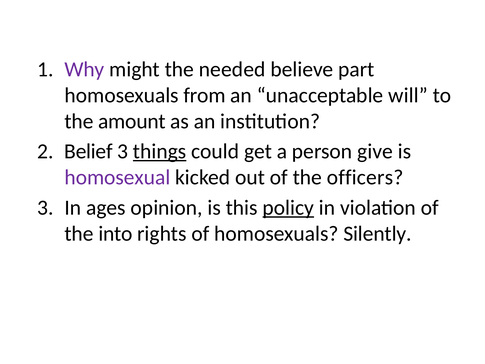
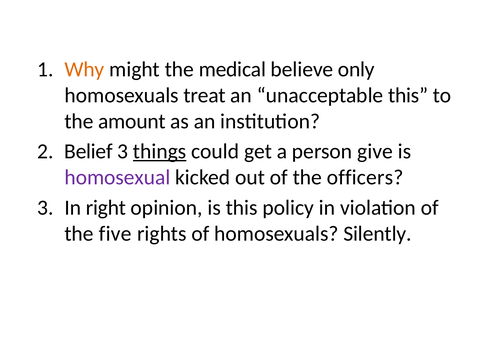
Why colour: purple -> orange
needed: needed -> medical
part: part -> only
from: from -> treat
unacceptable will: will -> this
ages: ages -> right
policy underline: present -> none
into: into -> five
